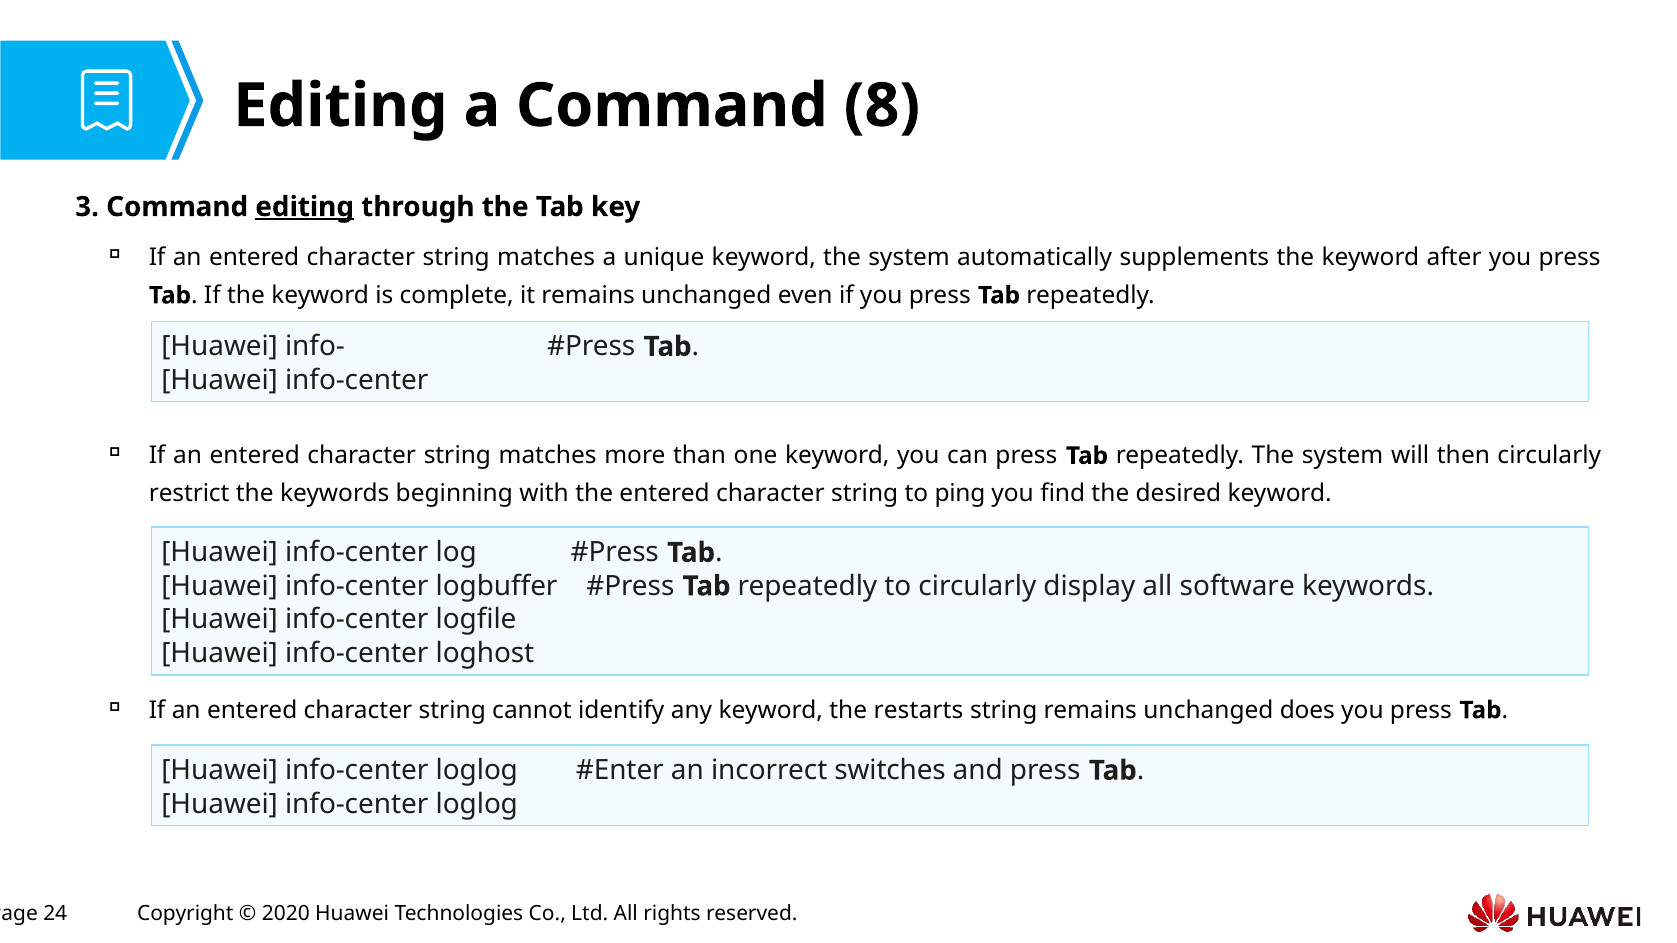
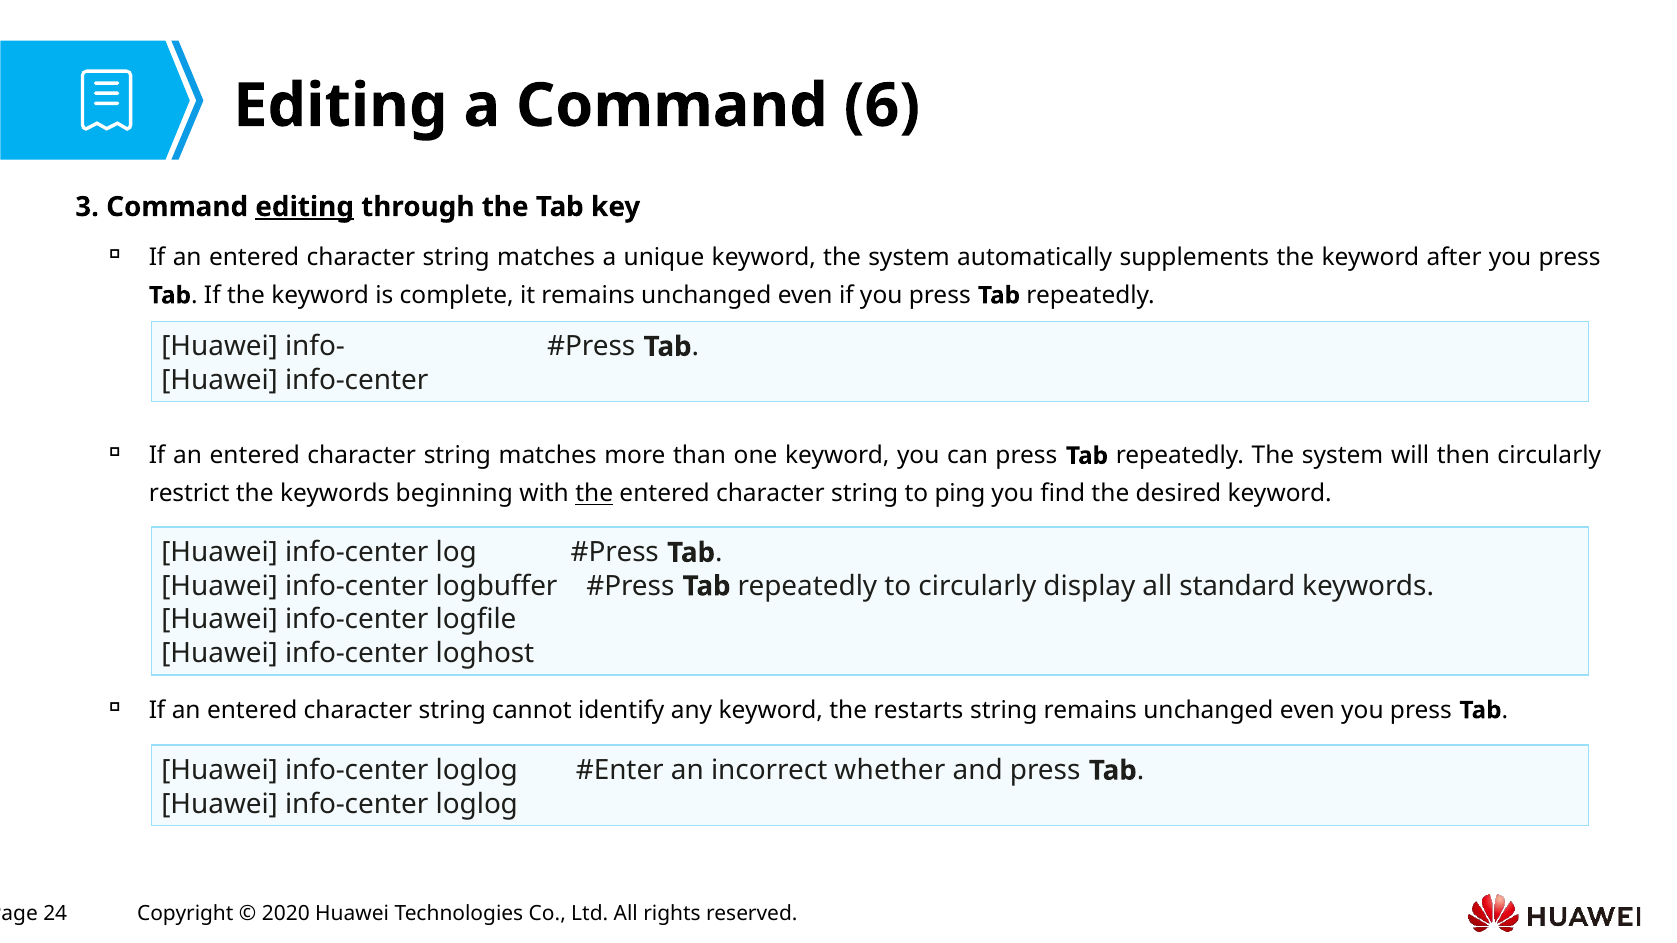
8: 8 -> 6
the at (594, 494) underline: none -> present
software: software -> standard
string remains unchanged does: does -> even
switches: switches -> whether
